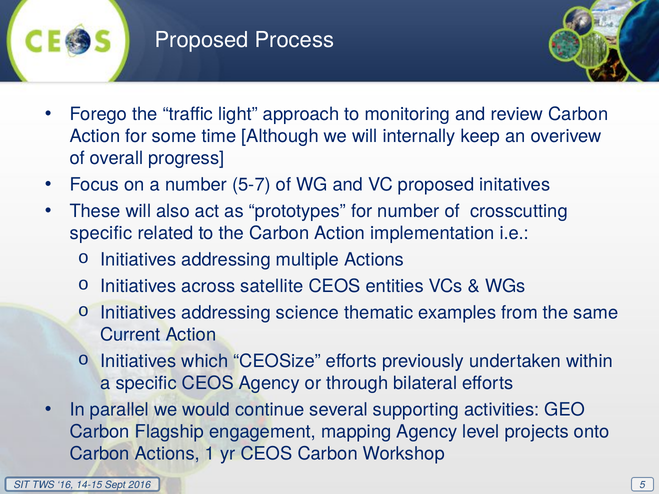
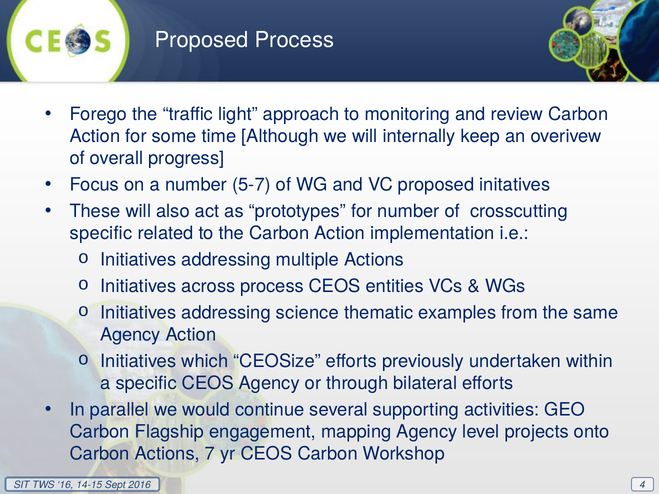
across satellite: satellite -> process
Current at (130, 335): Current -> Agency
1: 1 -> 7
5: 5 -> 4
